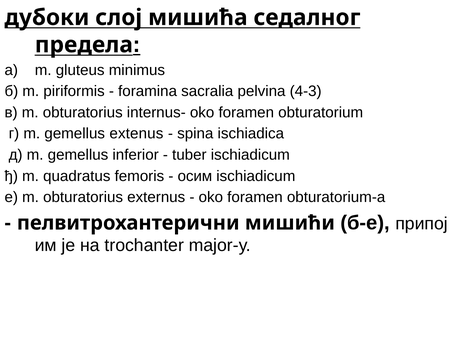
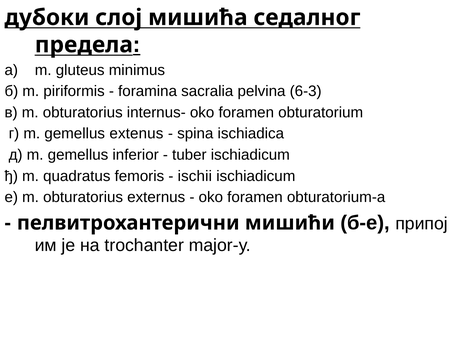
4-3: 4-3 -> 6-3
осим: осим -> ischii
